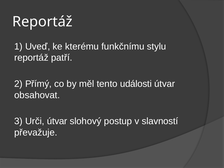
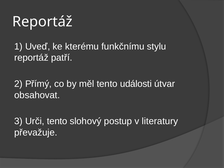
Urči útvar: útvar -> tento
slavností: slavností -> literatury
